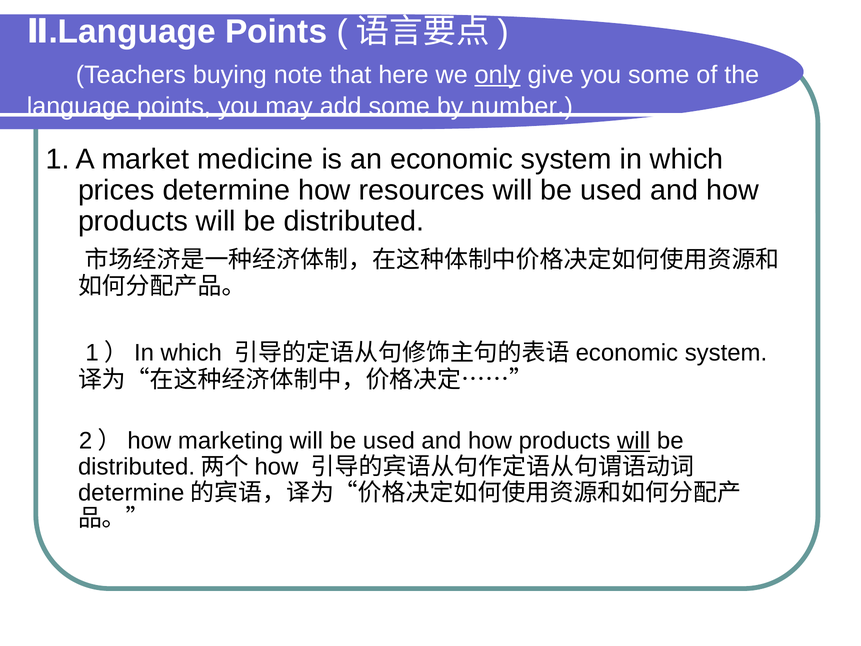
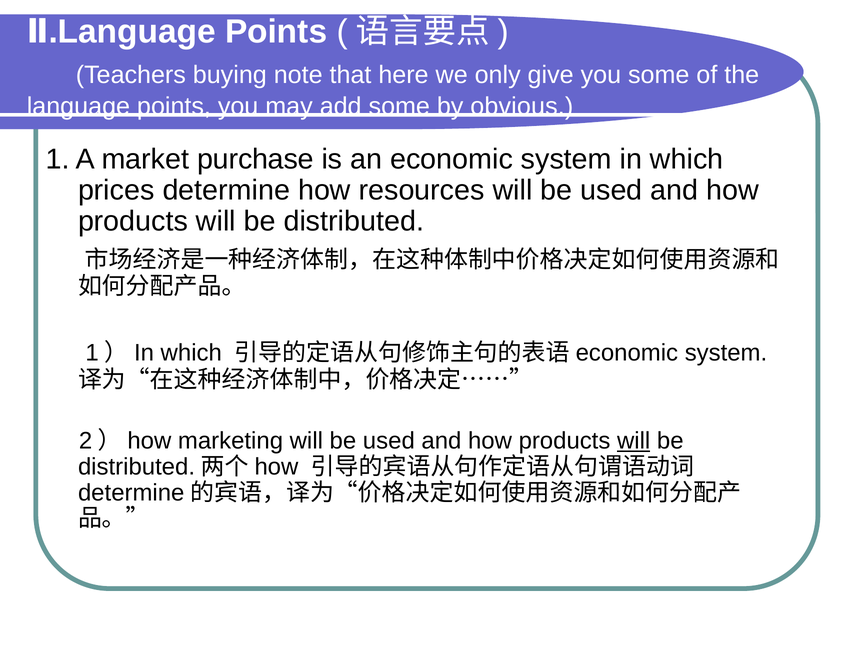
only underline: present -> none
number: number -> obvious
medicine: medicine -> purchase
